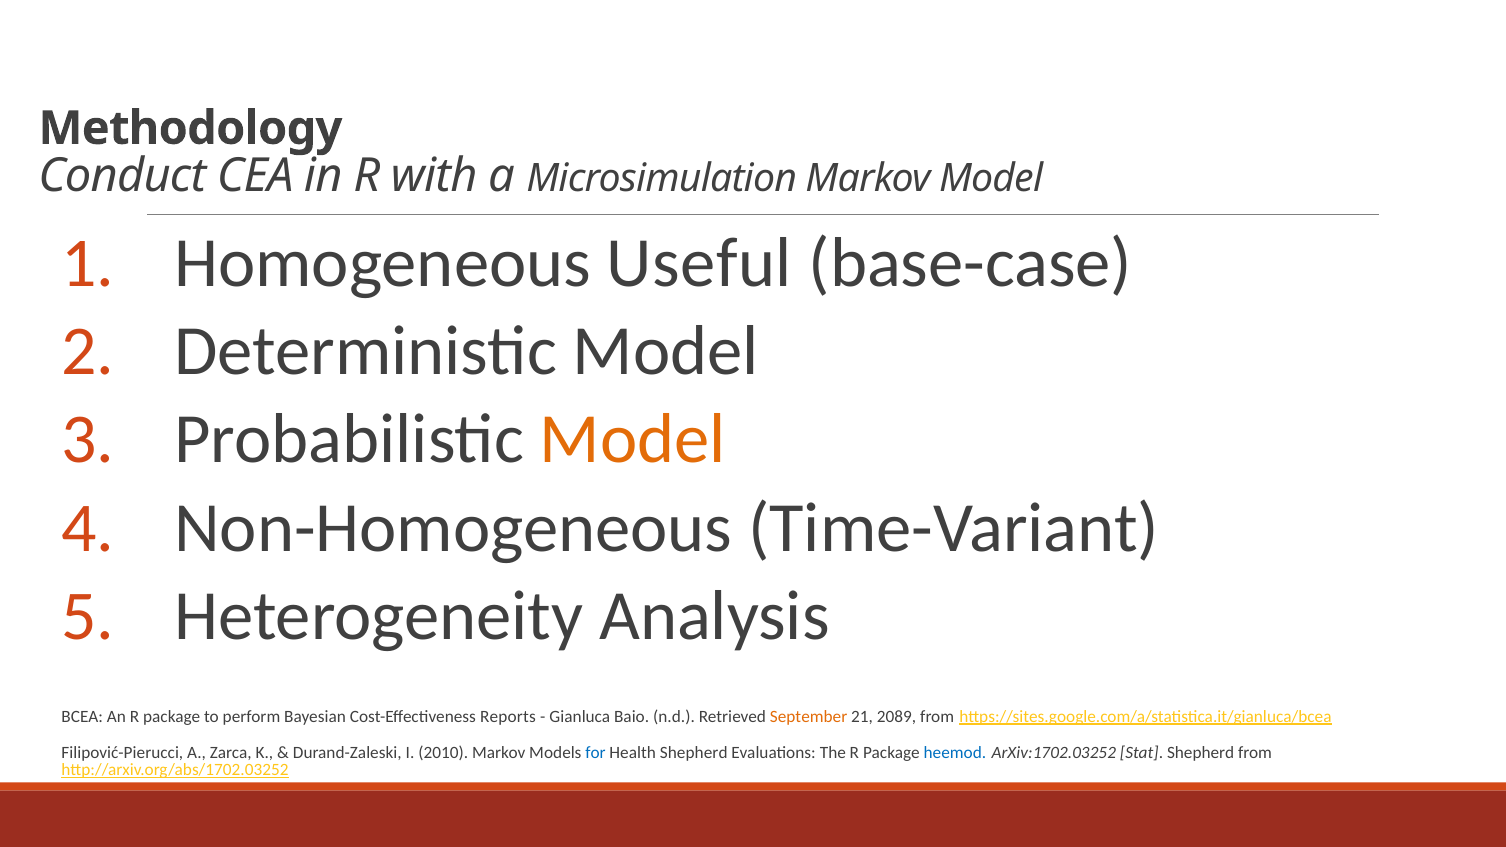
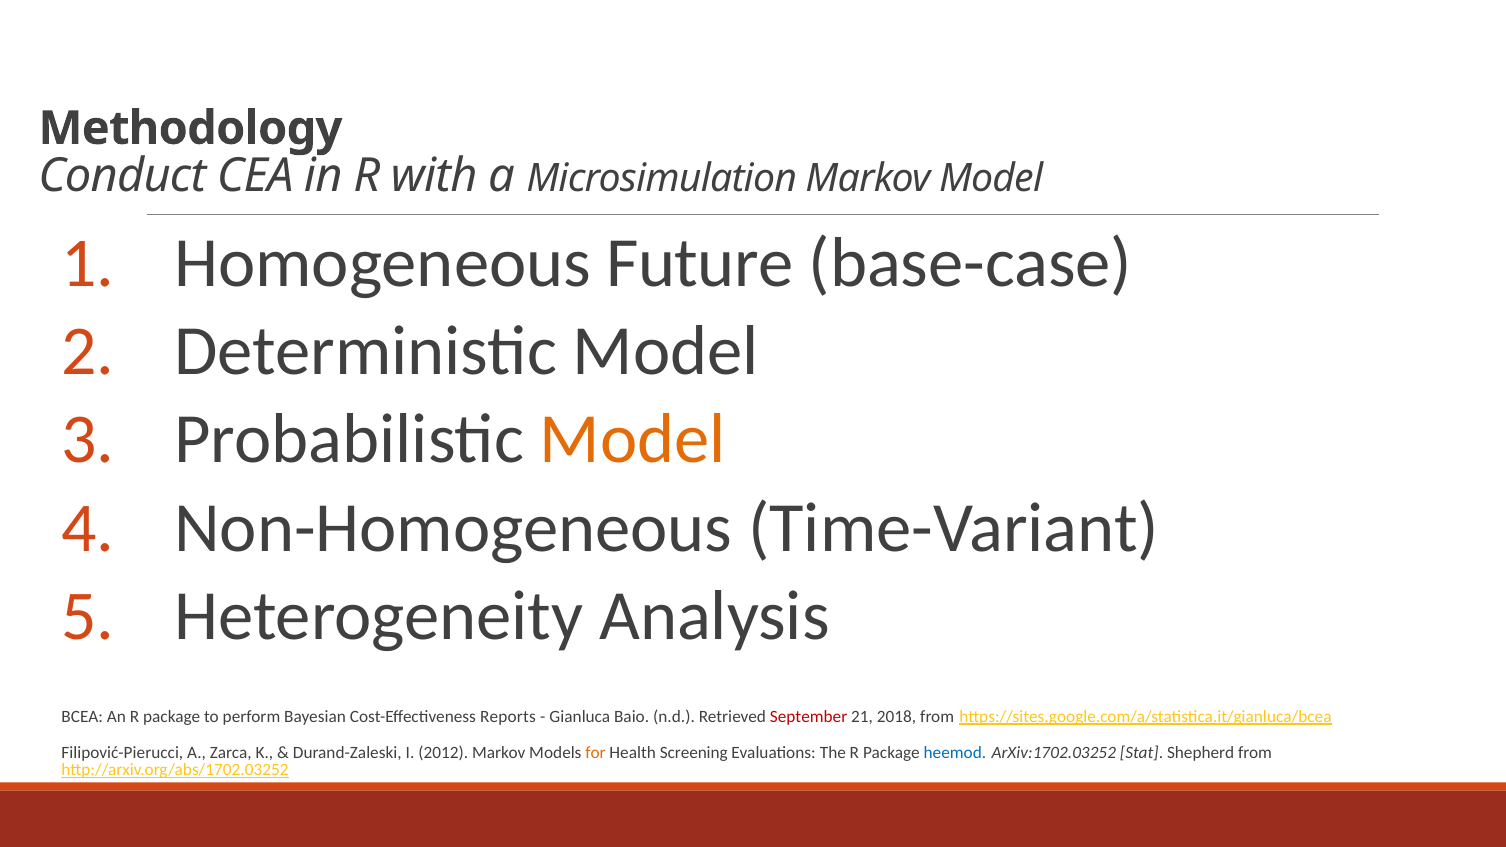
Useful: Useful -> Future
September colour: orange -> red
2089: 2089 -> 2018
2010: 2010 -> 2012
for colour: blue -> orange
Health Shepherd: Shepherd -> Screening
